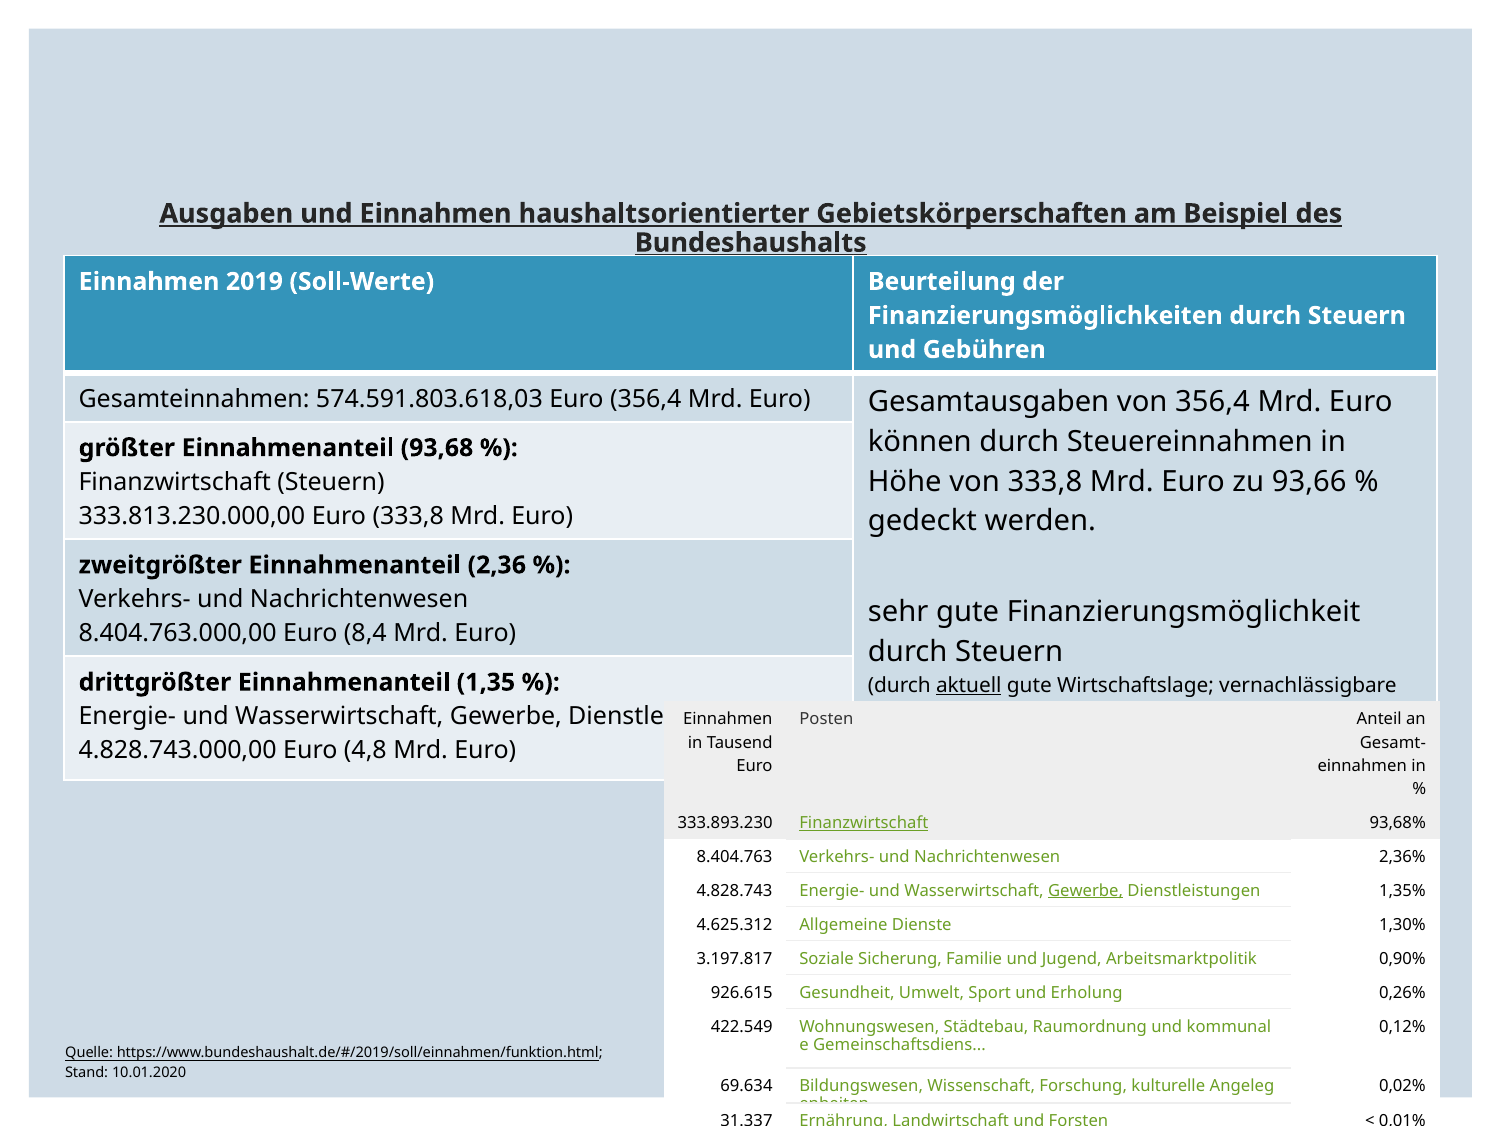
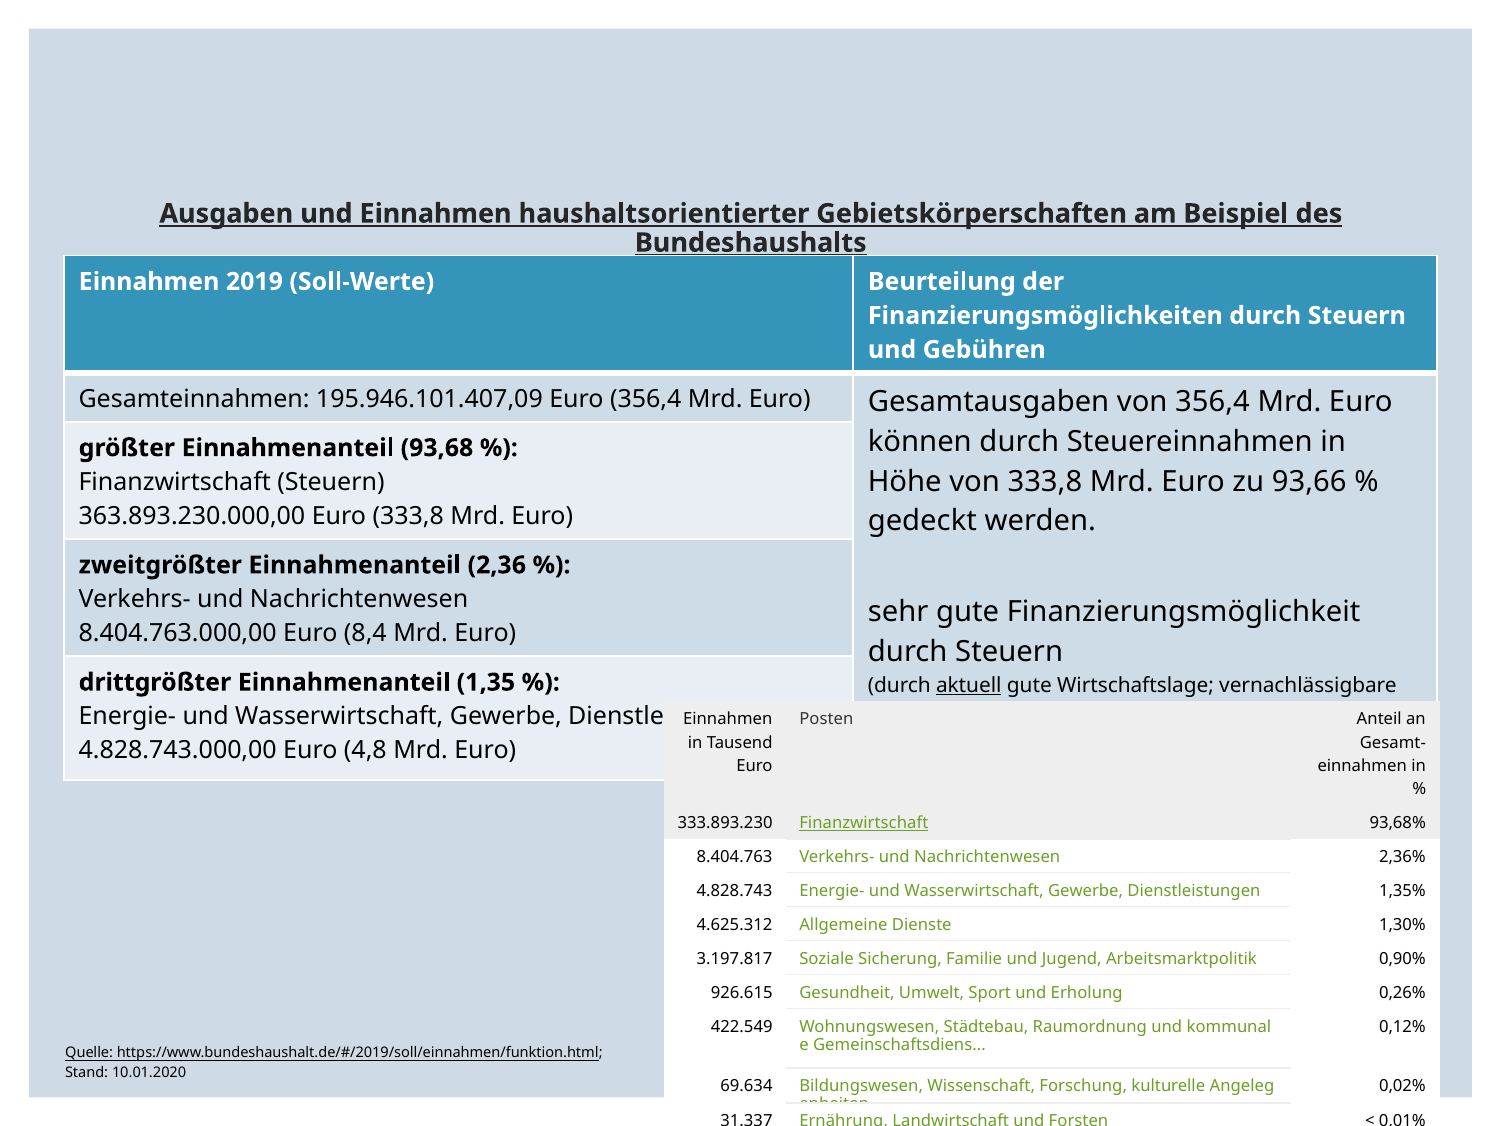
574.591.803.618,03: 574.591.803.618,03 -> 195.946.101.407,09
333.813.230.000,00: 333.813.230.000,00 -> 363.893.230.000,00
Gewerbe at (1086, 890) underline: present -> none
